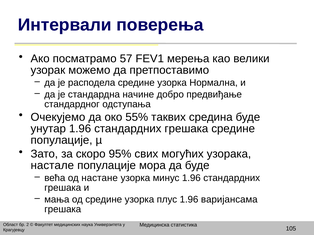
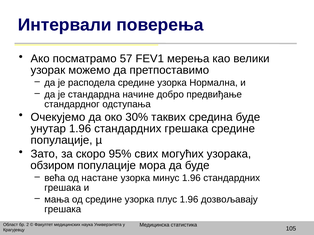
55%: 55% -> 30%
настале: настале -> обзиром
варијансама: варијансама -> дозвољавају
